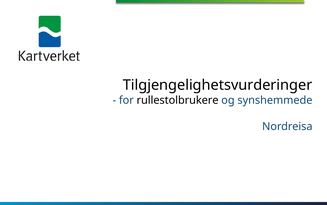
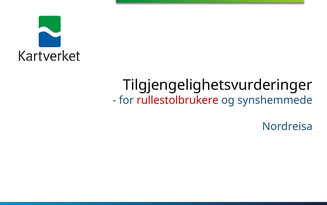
rullestolbrukere colour: black -> red
